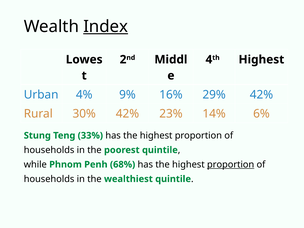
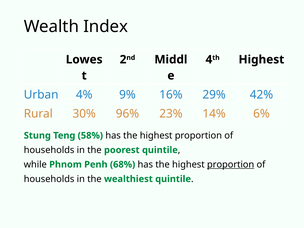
Index underline: present -> none
30% 42%: 42% -> 96%
33%: 33% -> 58%
